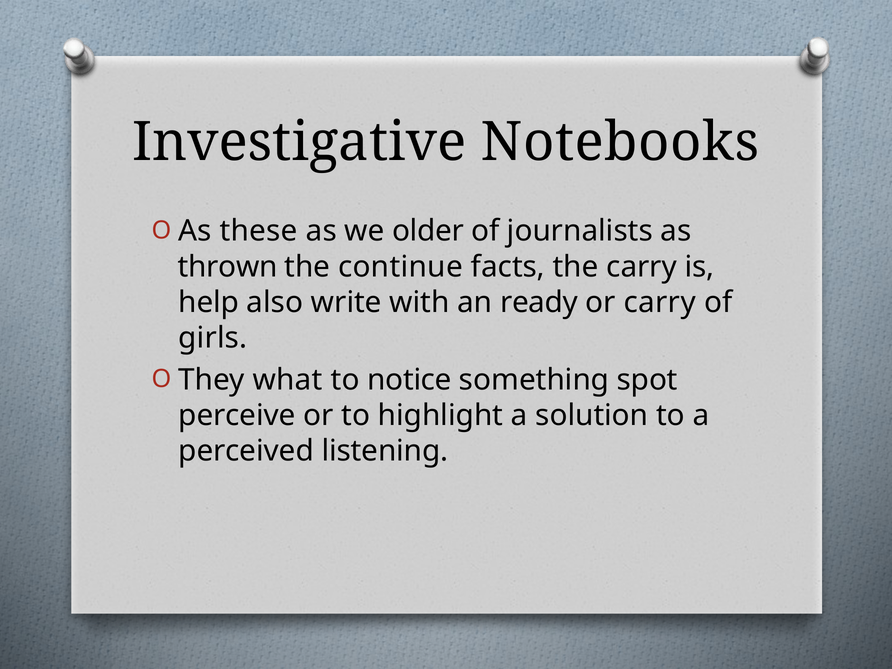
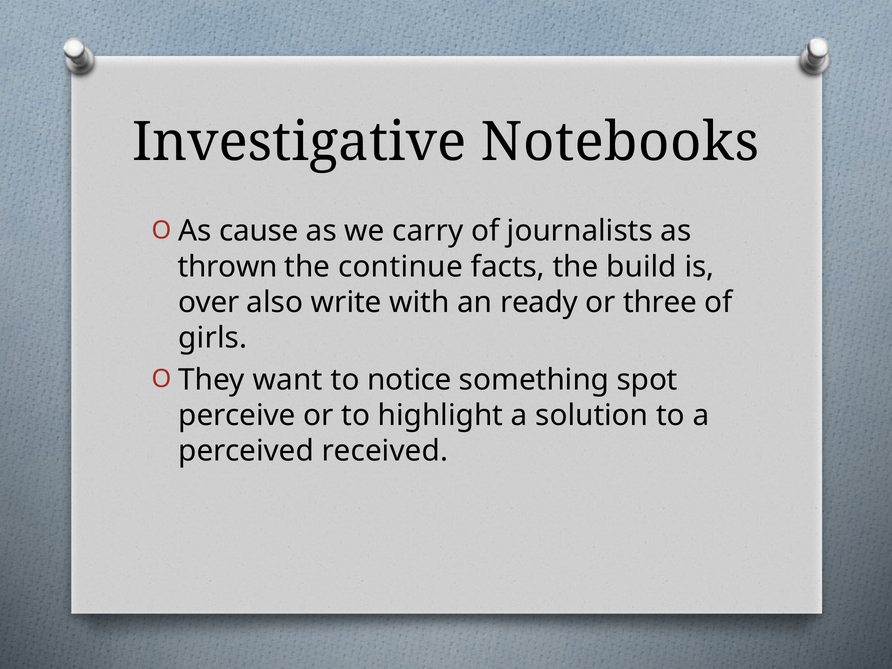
these: these -> cause
older: older -> carry
the carry: carry -> build
help: help -> over
or carry: carry -> three
what: what -> want
listening: listening -> received
